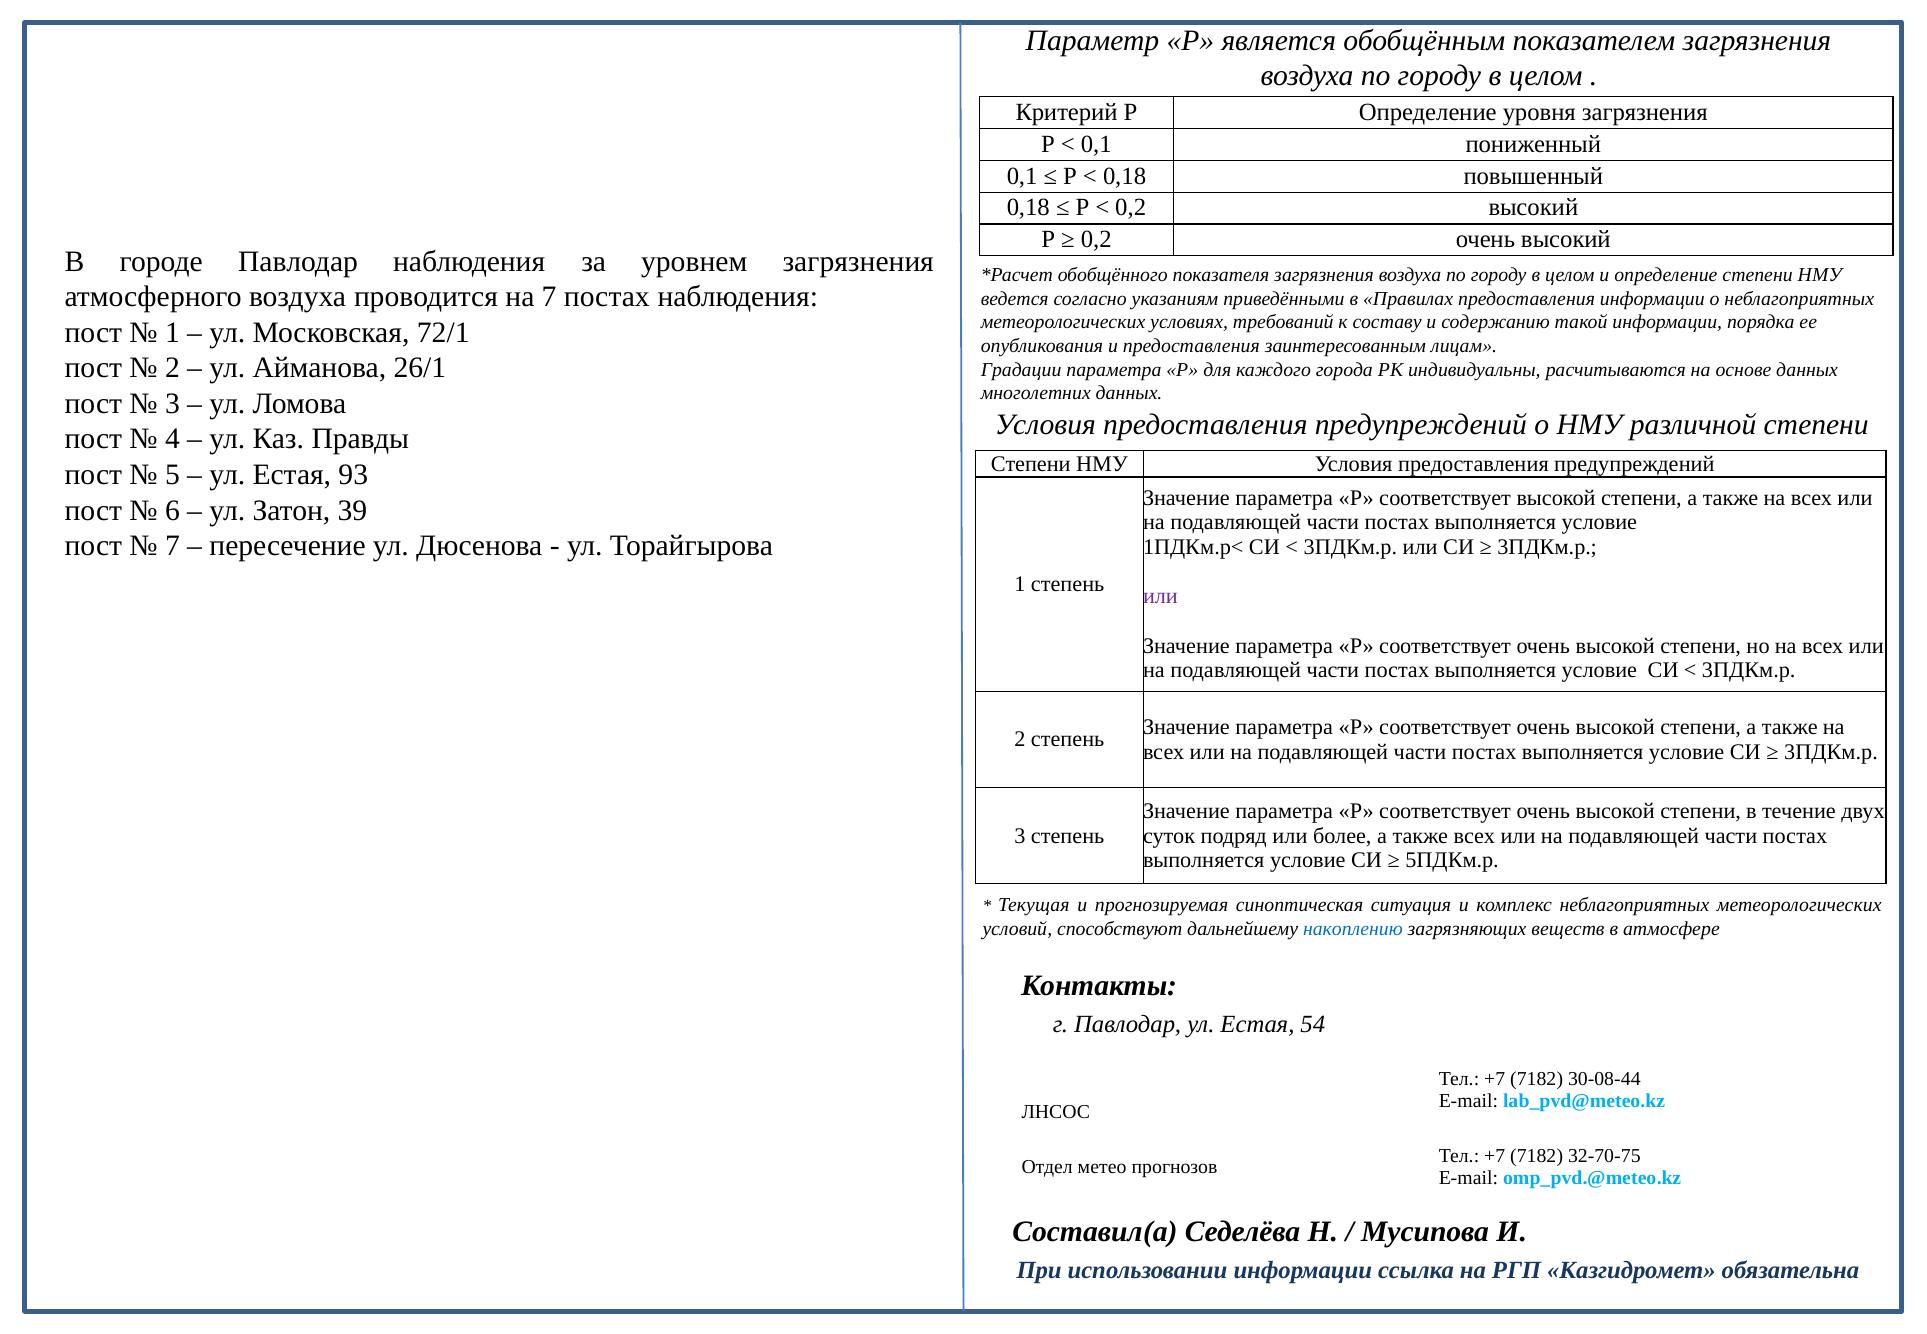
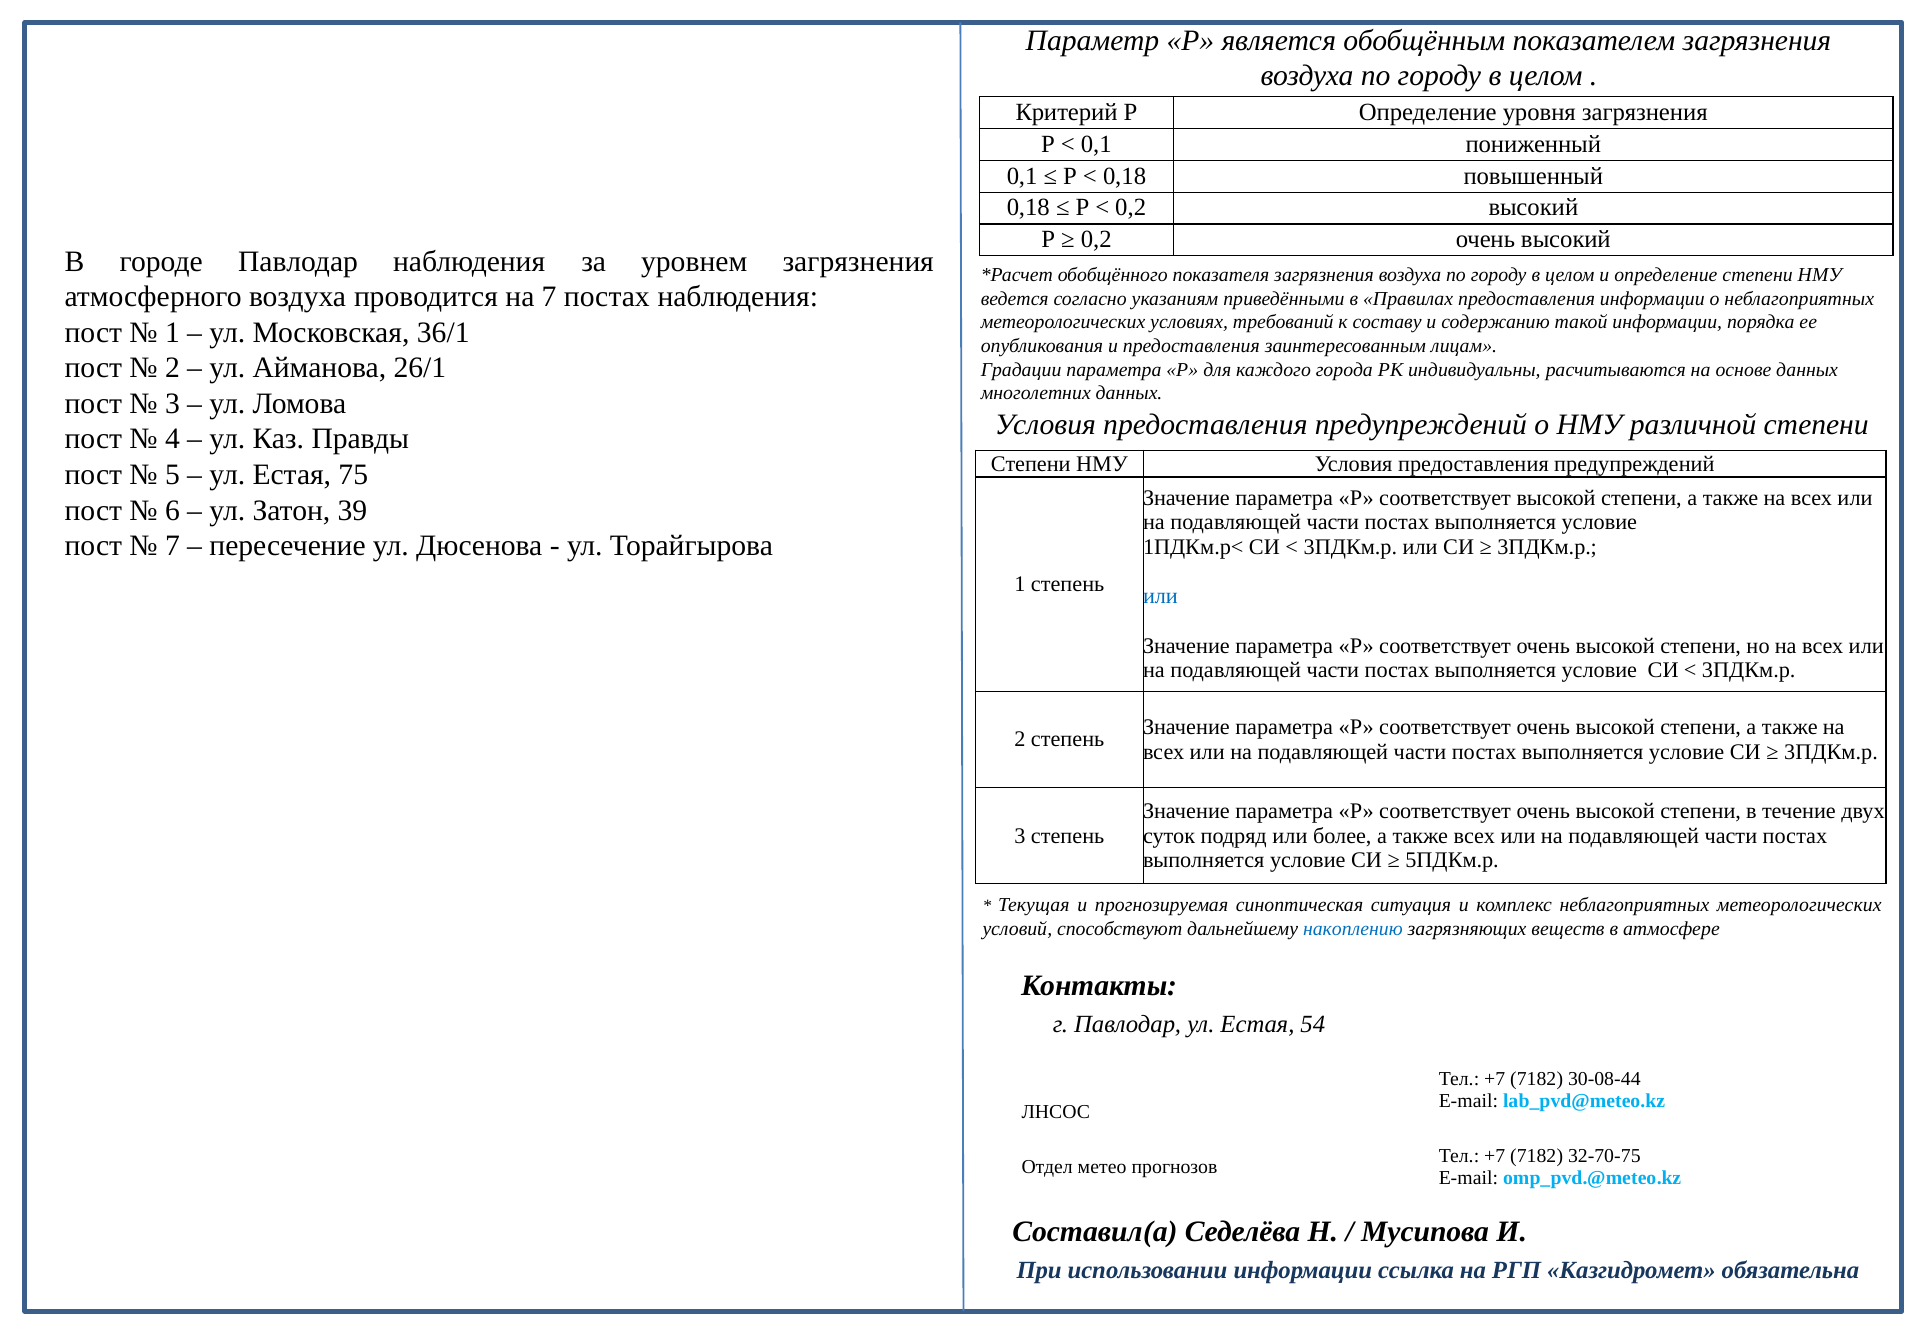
72/1: 72/1 -> 36/1
93: 93 -> 75
или at (1161, 597) colour: purple -> blue
